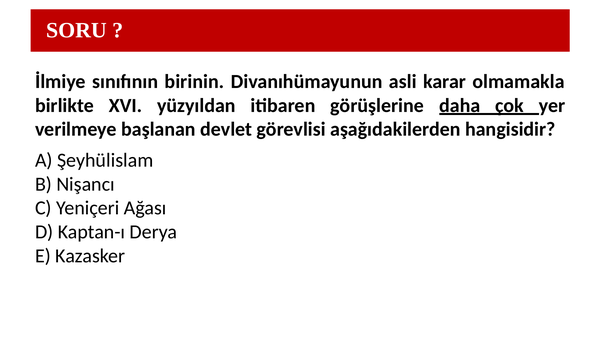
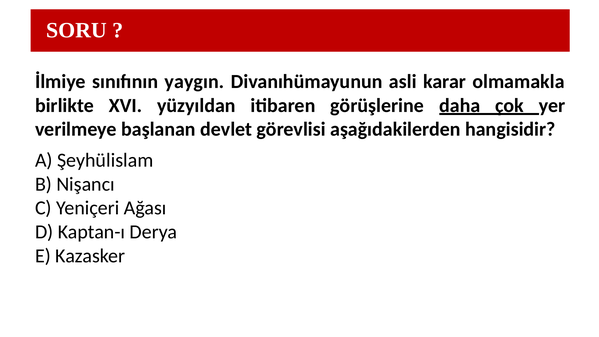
birinin: birinin -> yaygın
